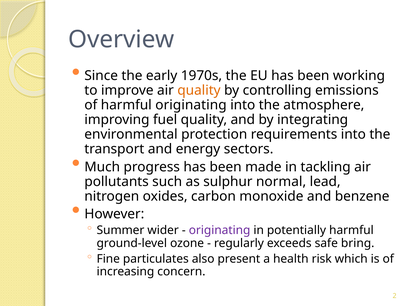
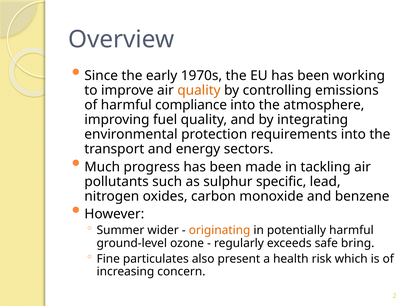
harmful originating: originating -> compliance
normal: normal -> specific
originating at (220, 230) colour: purple -> orange
